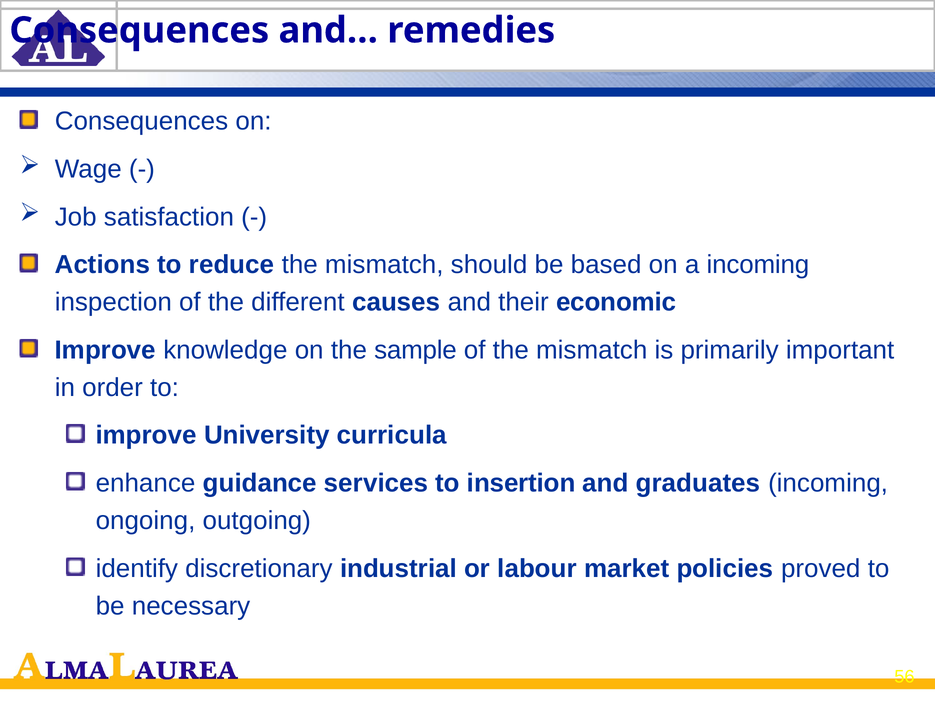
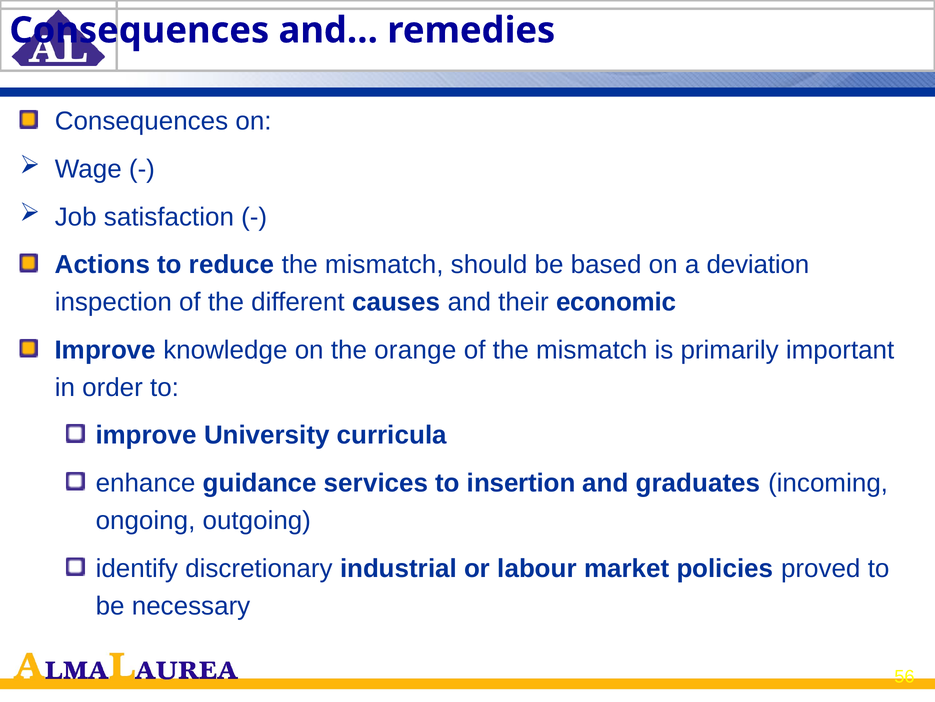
a incoming: incoming -> deviation
sample: sample -> orange
